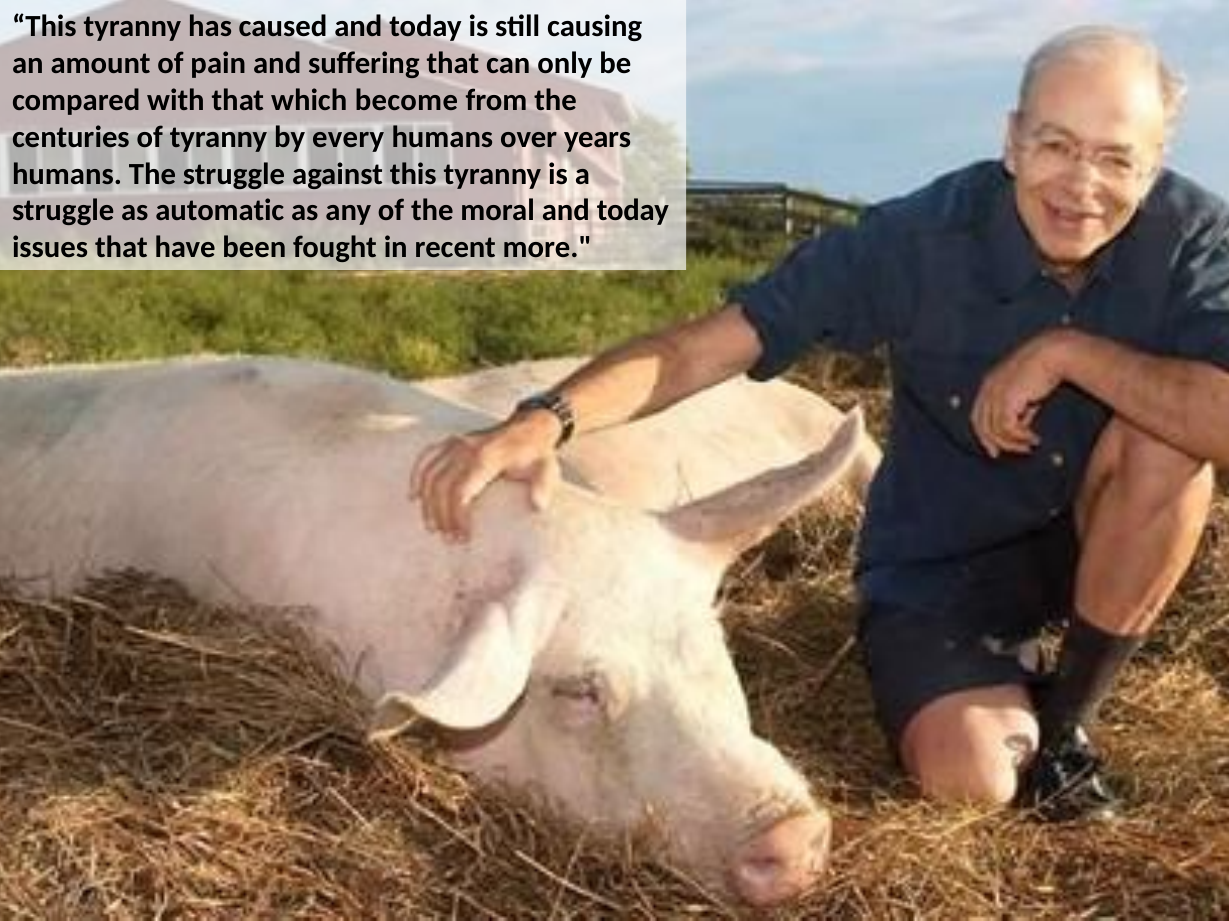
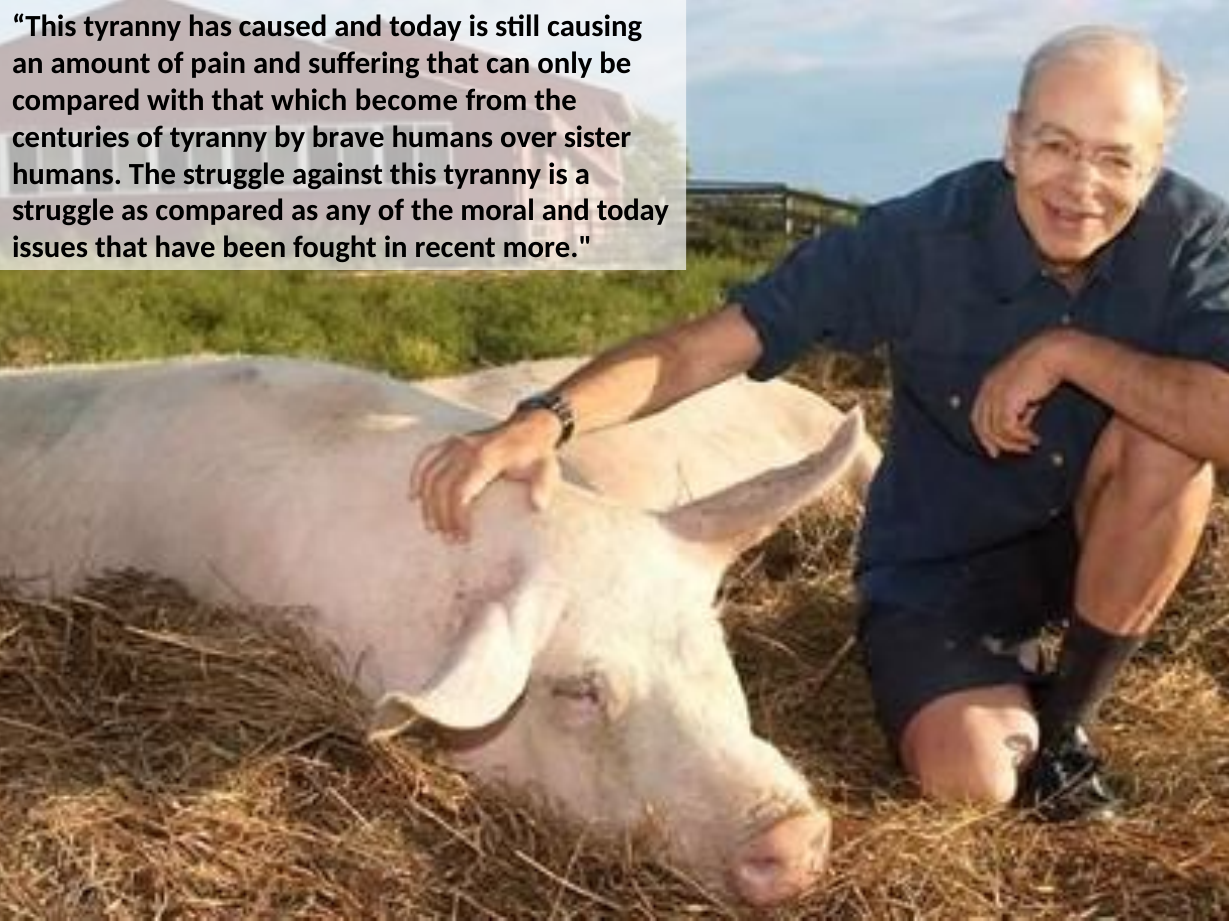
every: every -> brave
years: years -> sister
as automatic: automatic -> compared
